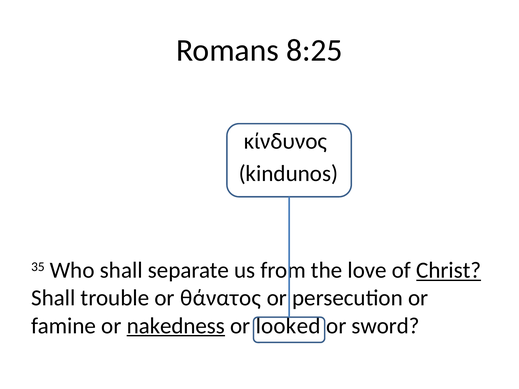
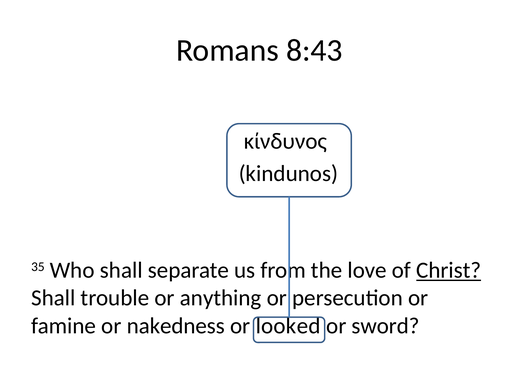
8:25: 8:25 -> 8:43
θάνατος: θάνατος -> anything
nakedness underline: present -> none
